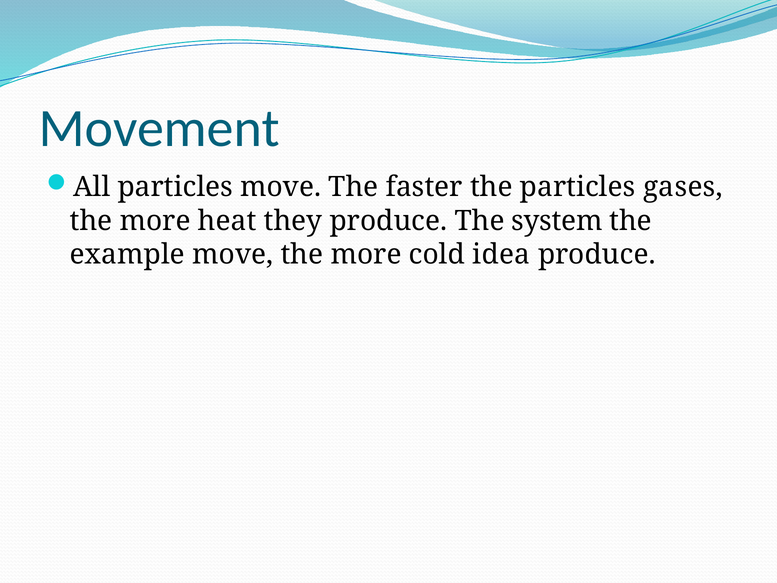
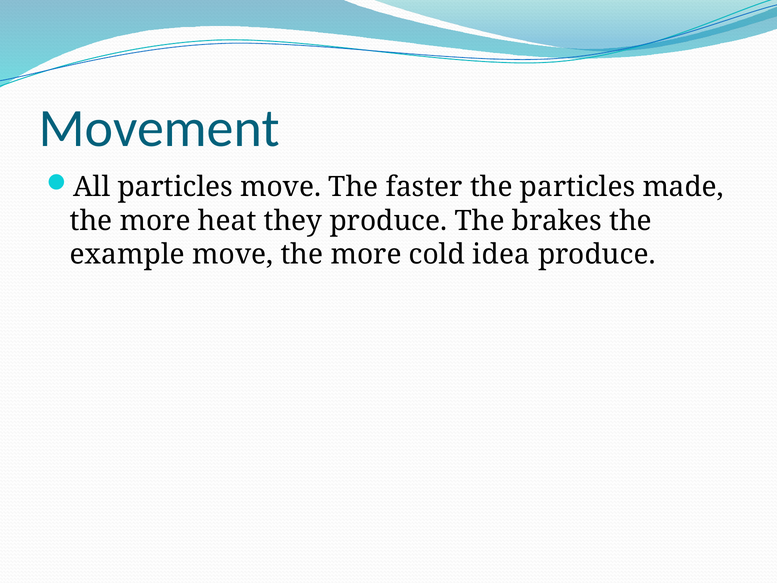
gases: gases -> made
system: system -> brakes
